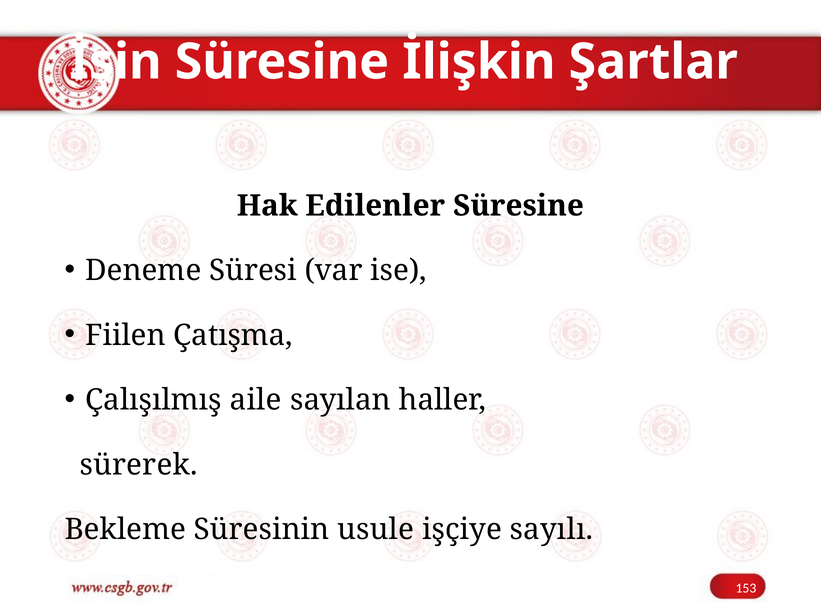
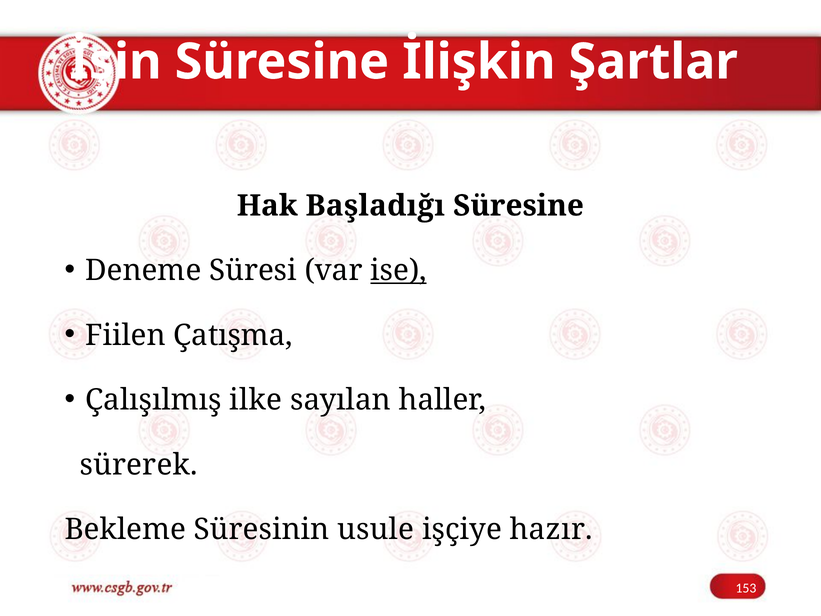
Edilenler: Edilenler -> Başladığı
ise underline: none -> present
aile: aile -> ilke
sayılı: sayılı -> hazır
